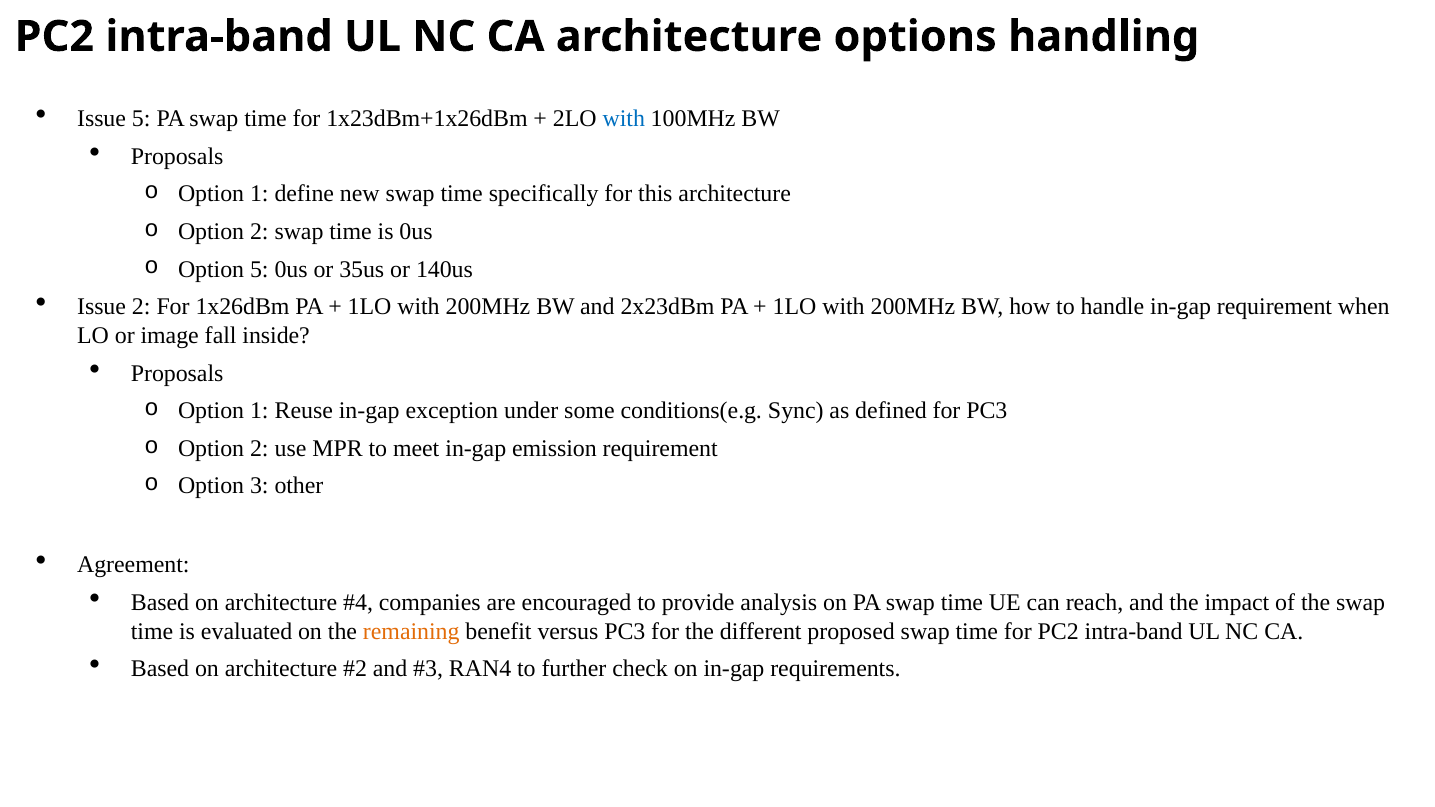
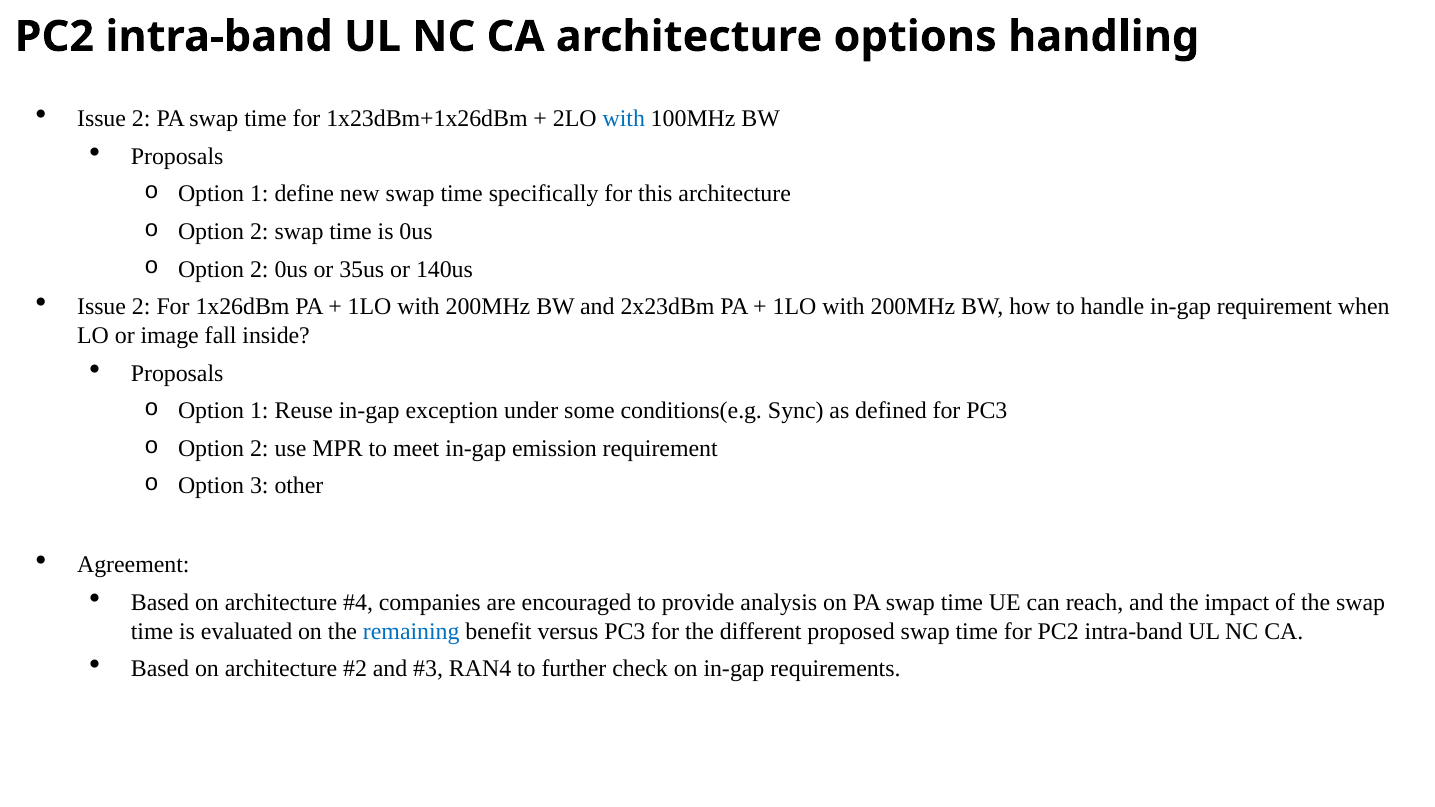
5 at (141, 119): 5 -> 2
5 at (259, 269): 5 -> 2
remaining colour: orange -> blue
